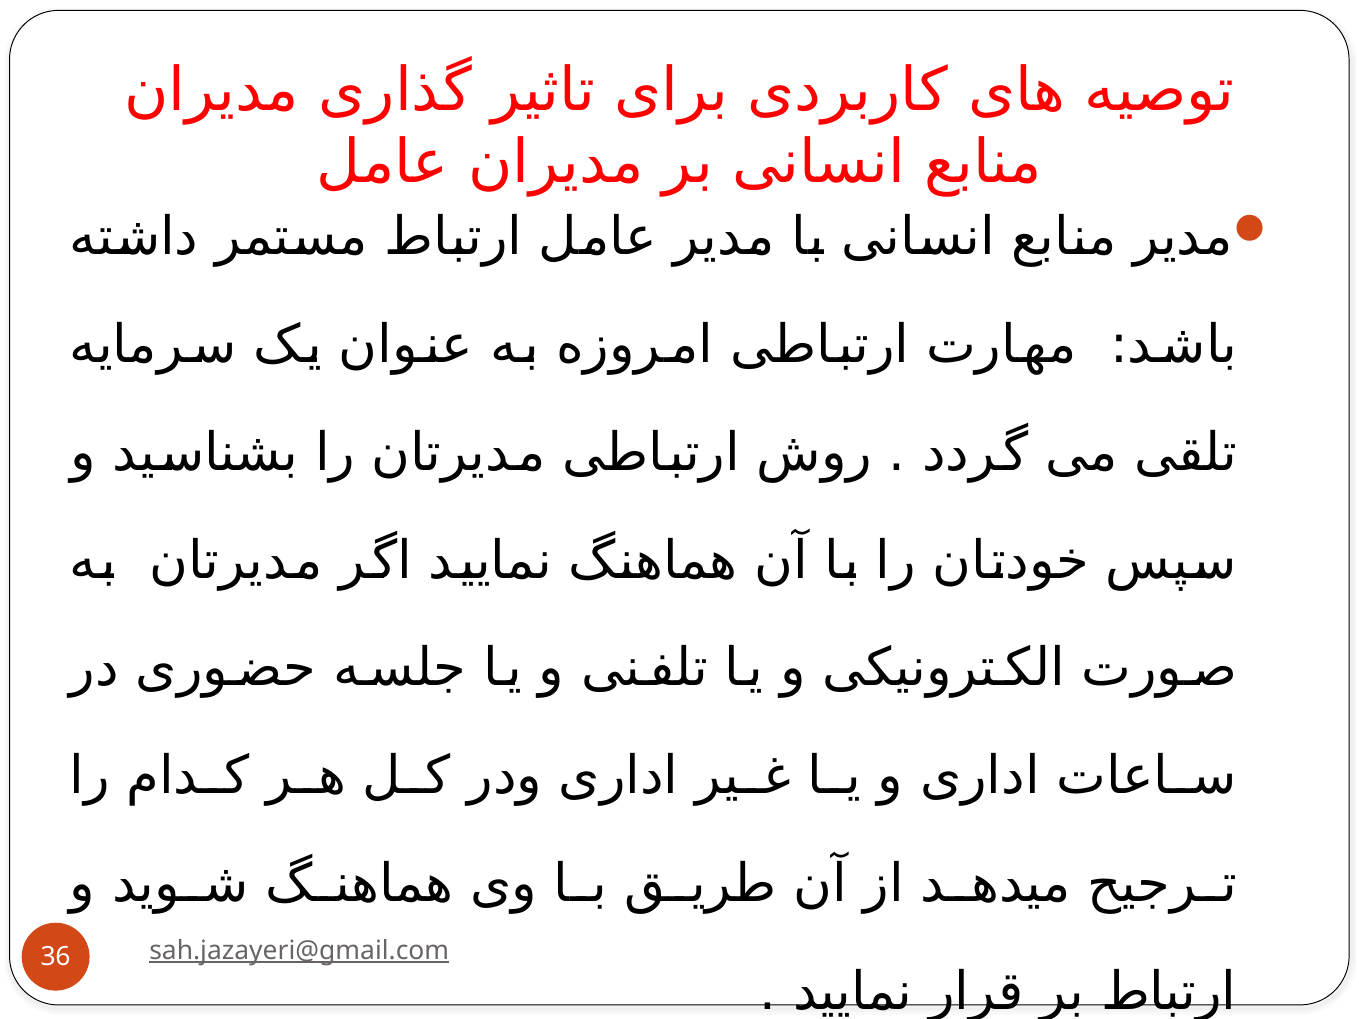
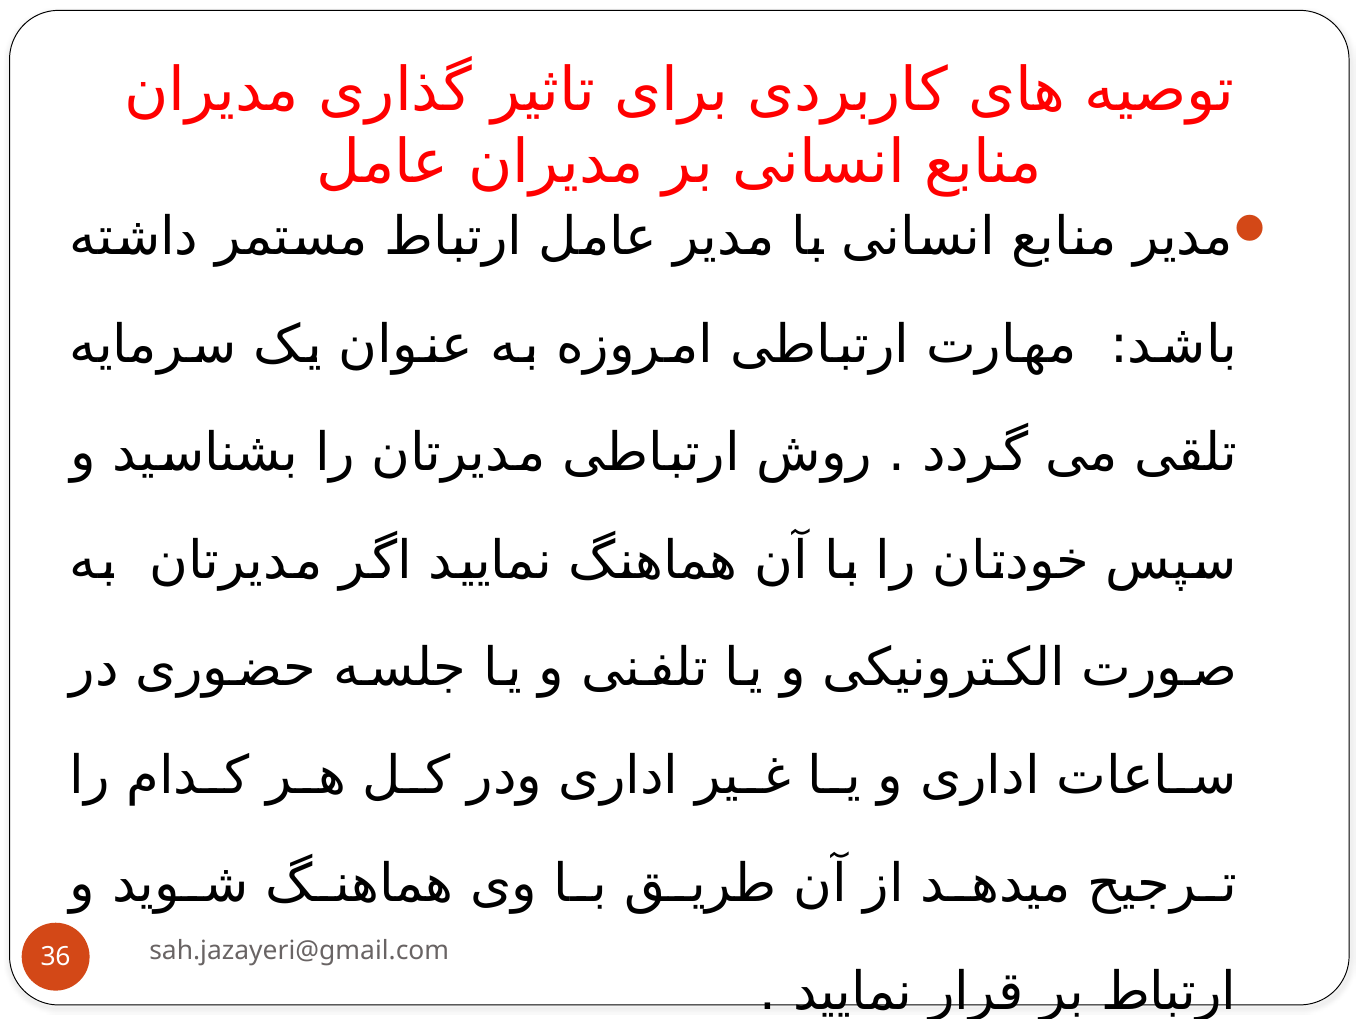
sah.jazayeri@gmail.com underline: present -> none
